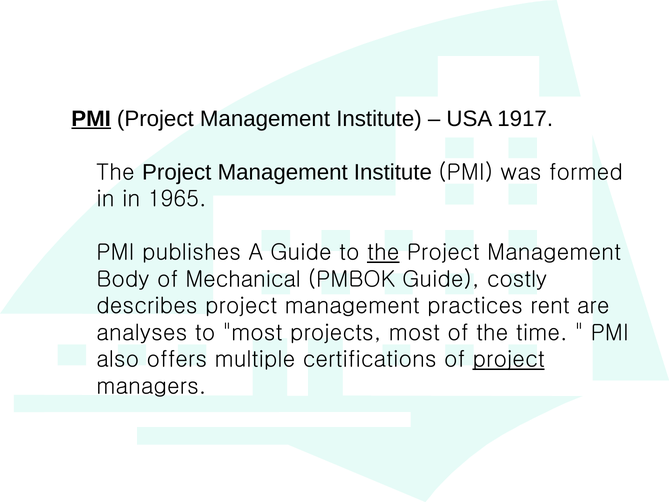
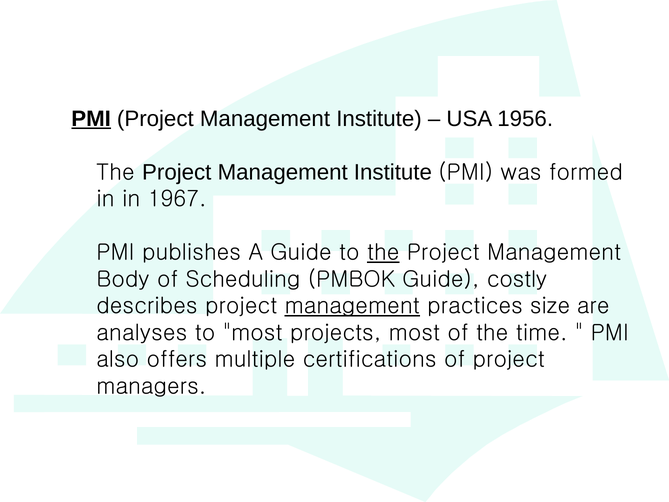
1917: 1917 -> 1956
1965: 1965 -> 1967
Mechanical: Mechanical -> Scheduling
management at (352, 306) underline: none -> present
rent: rent -> size
project at (509, 359) underline: present -> none
